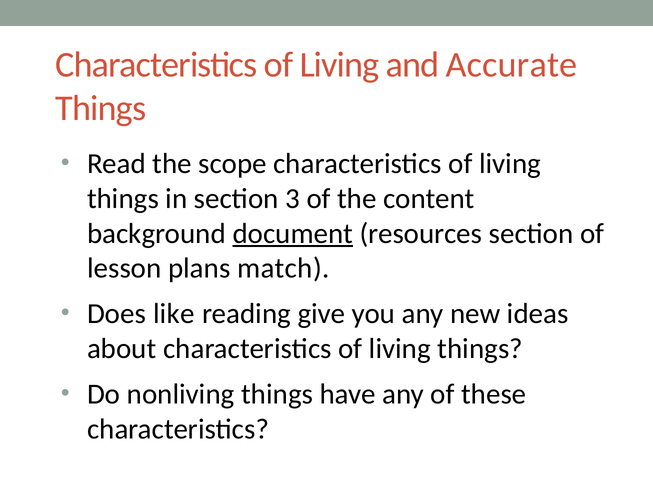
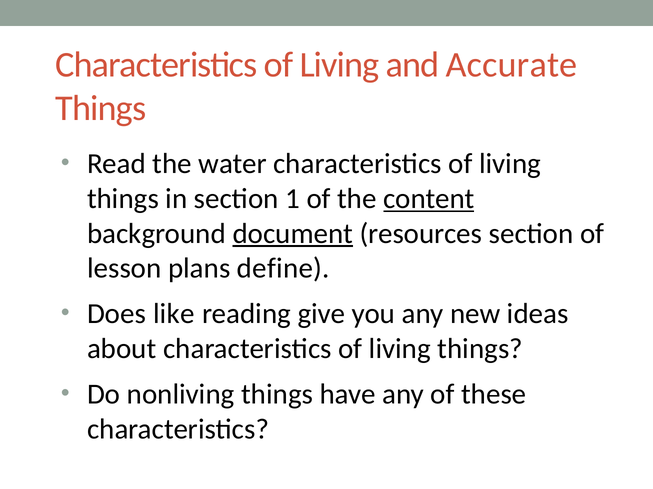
scope: scope -> water
3: 3 -> 1
content underline: none -> present
match: match -> define
